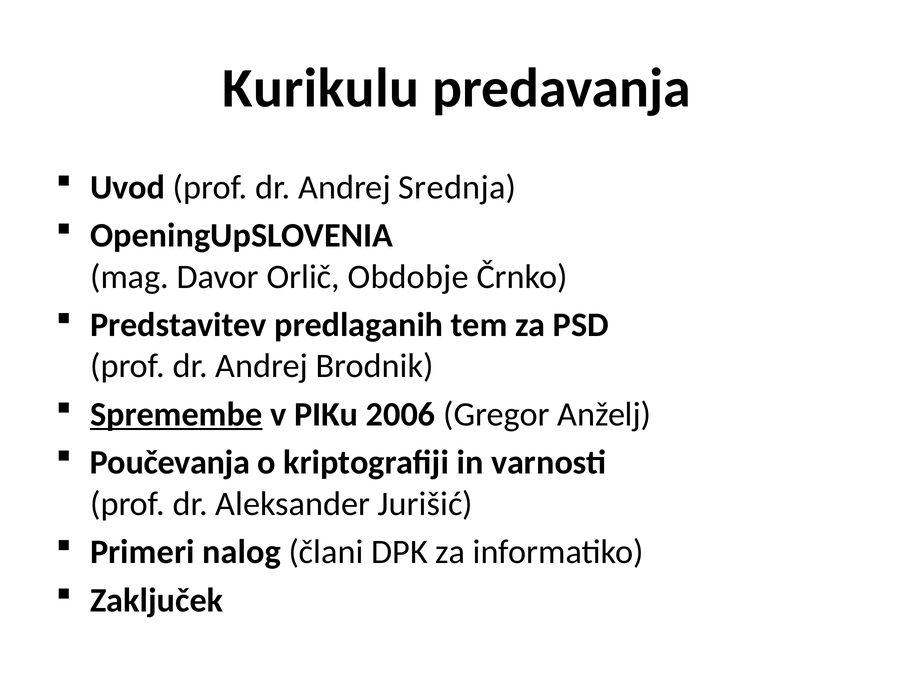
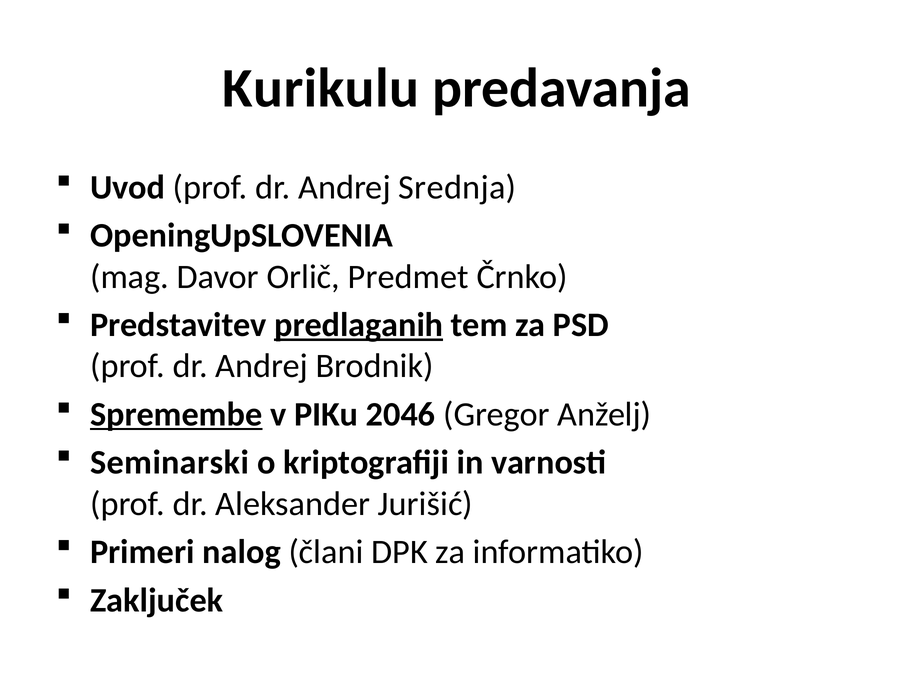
Obdobje: Obdobje -> Predmet
predlaganih underline: none -> present
2006: 2006 -> 2046
Poučevanja: Poučevanja -> Seminarski
